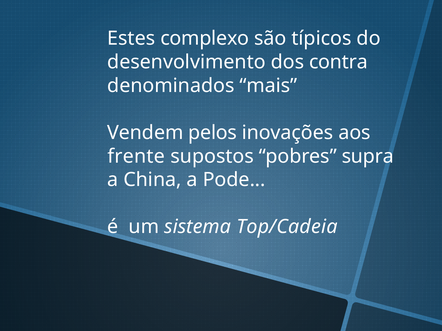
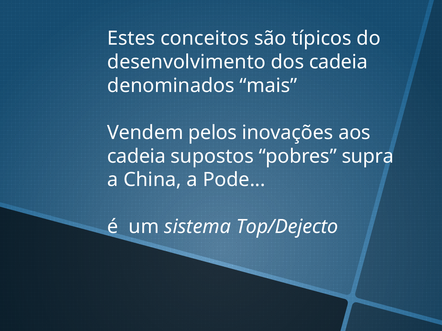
complexo: complexo -> conceitos
dos contra: contra -> cadeia
frente at (136, 156): frente -> cadeia
Top/Cadeia: Top/Cadeia -> Top/Dejecto
